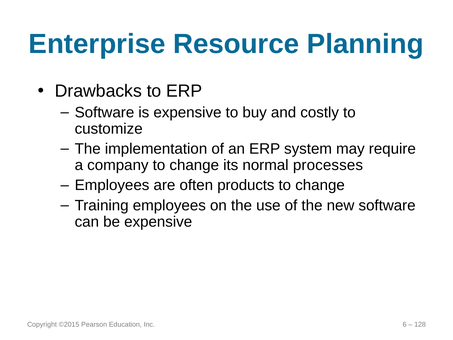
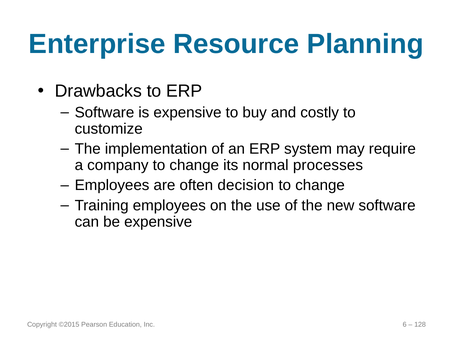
products: products -> decision
